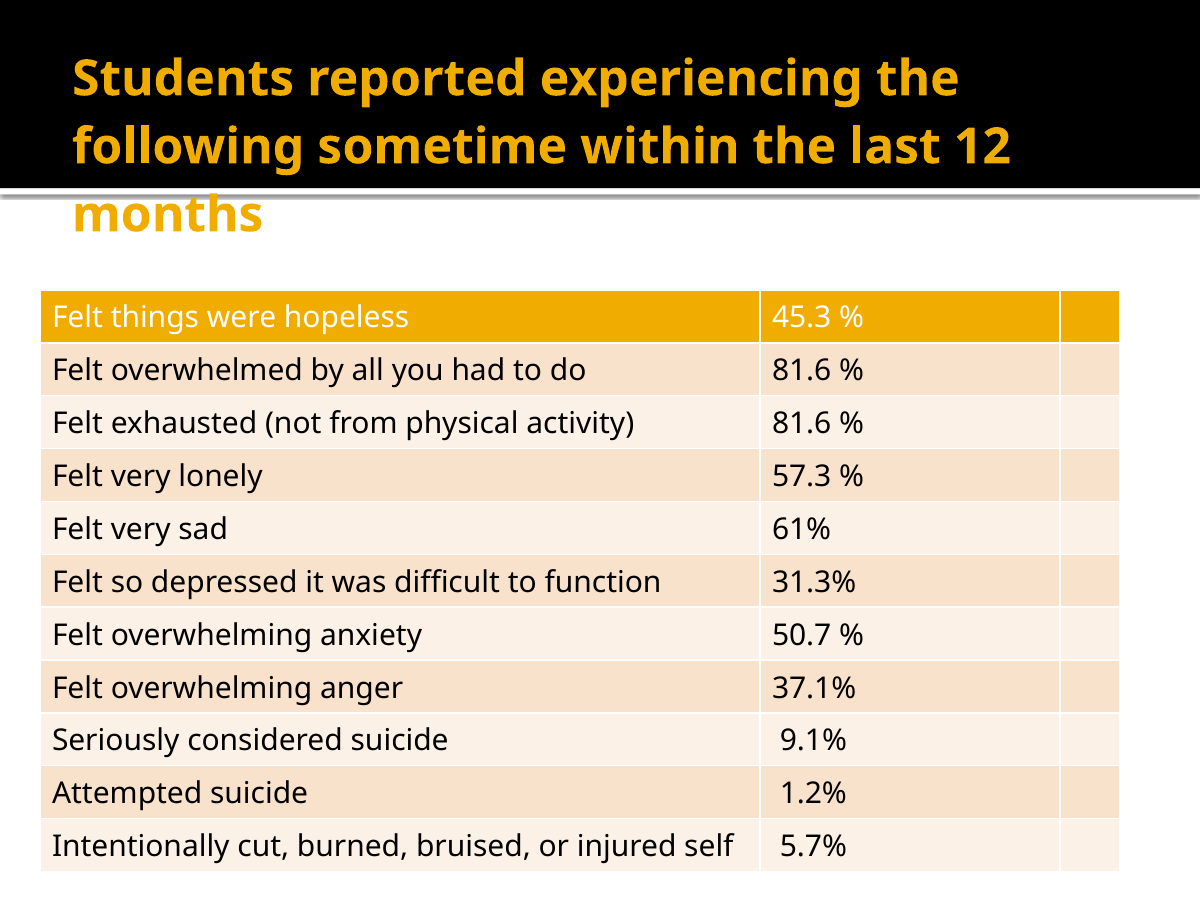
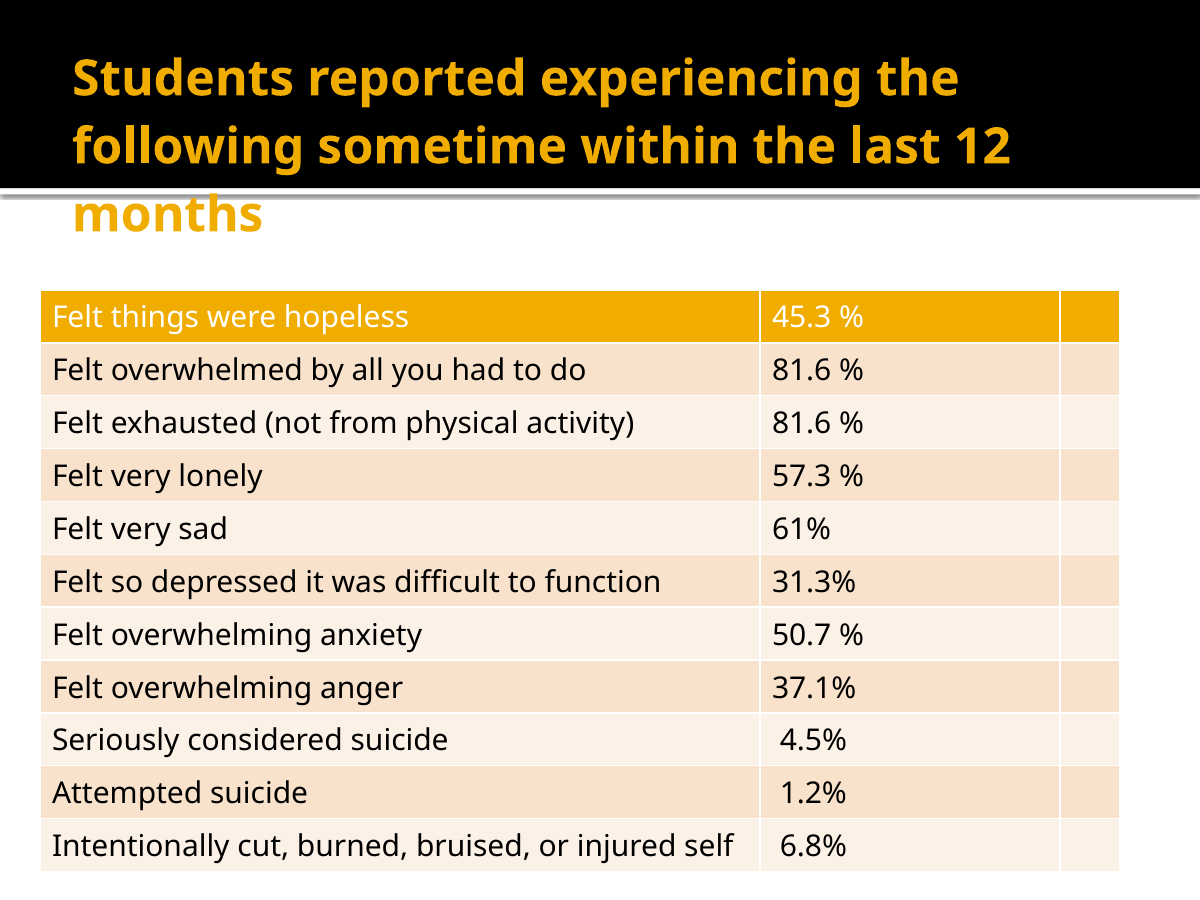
9.1%: 9.1% -> 4.5%
5.7%: 5.7% -> 6.8%
